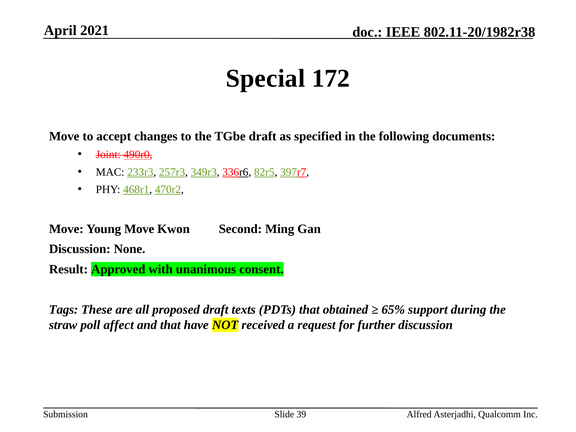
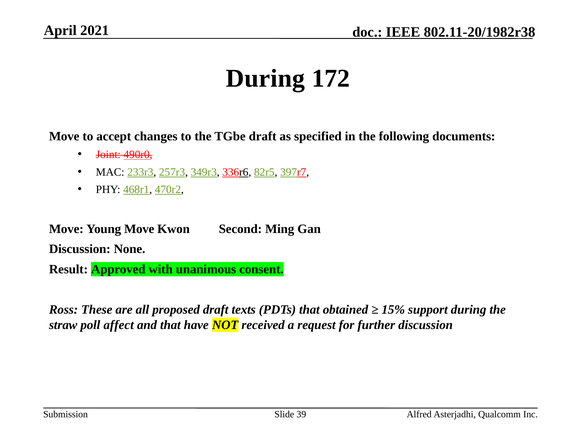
Special at (265, 79): Special -> During
Tags: Tags -> Ross
65%: 65% -> 15%
